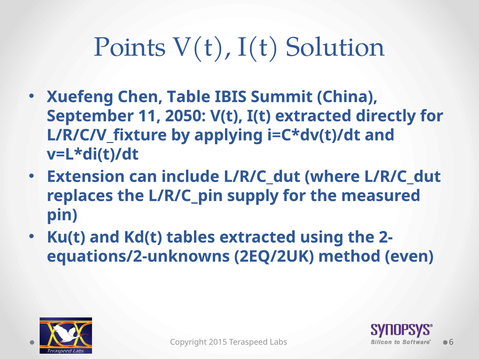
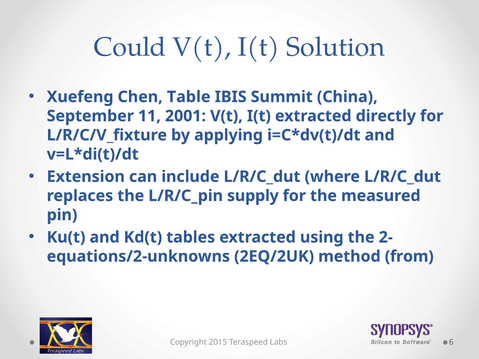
Points: Points -> Could
2050: 2050 -> 2001
even: even -> from
